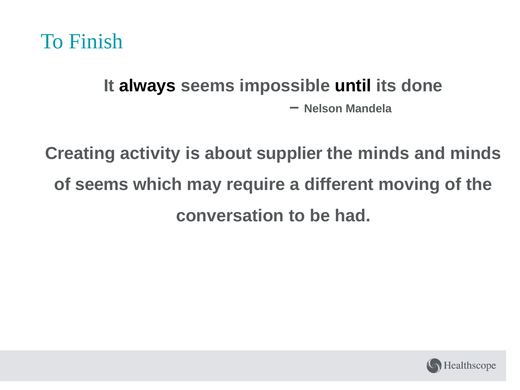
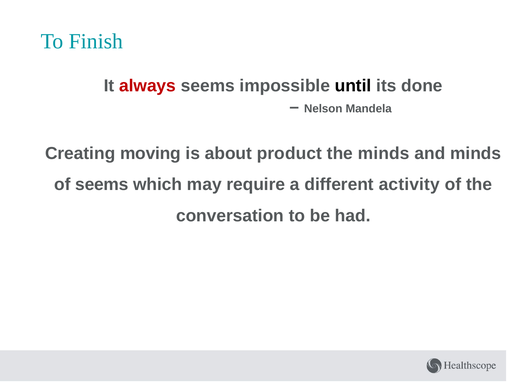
always colour: black -> red
activity: activity -> moving
supplier: supplier -> product
moving: moving -> activity
